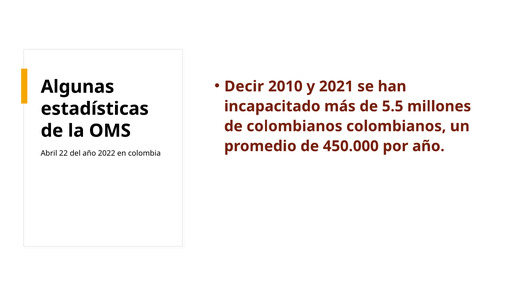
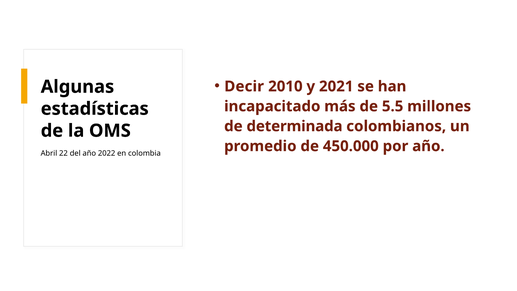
de colombianos: colombianos -> determinada
